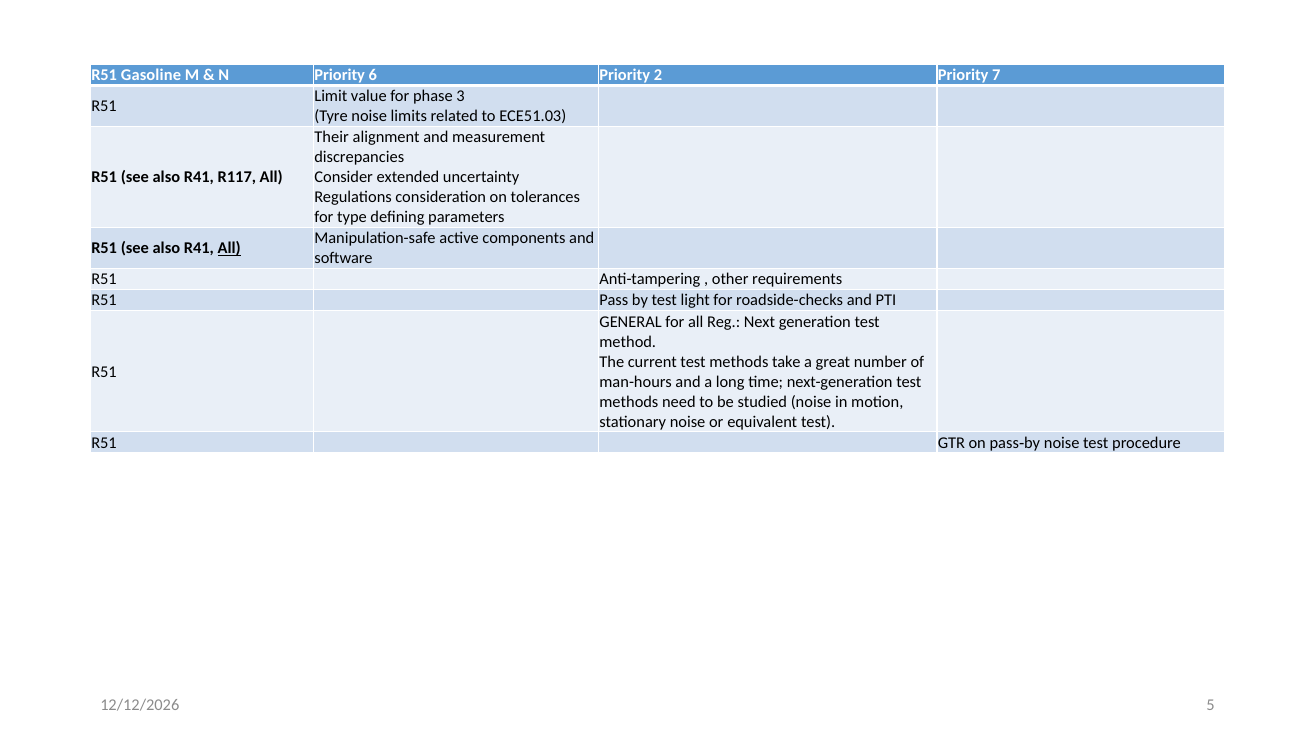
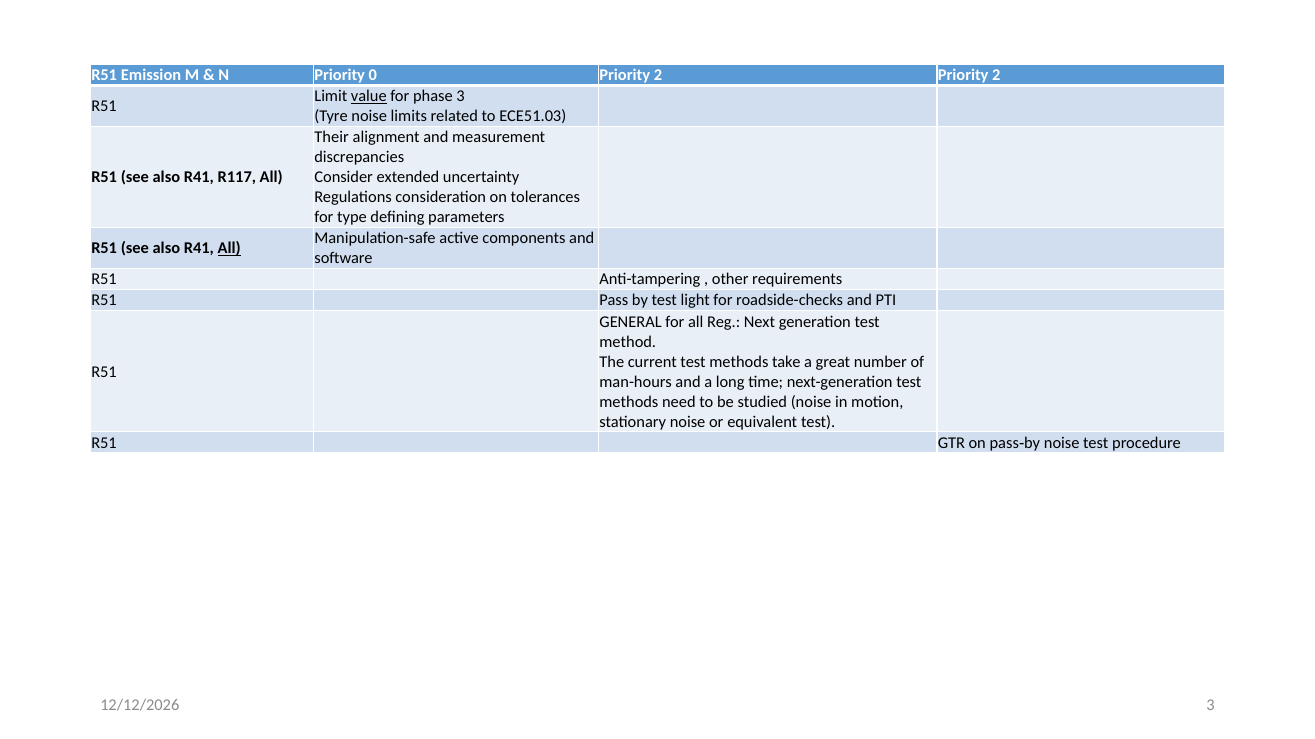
Gasoline: Gasoline -> Emission
6: 6 -> 0
2 Priority 7: 7 -> 2
value underline: none -> present
5 at (1211, 706): 5 -> 3
